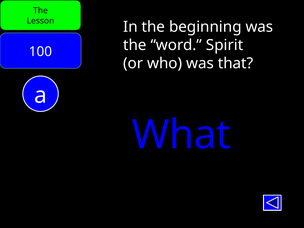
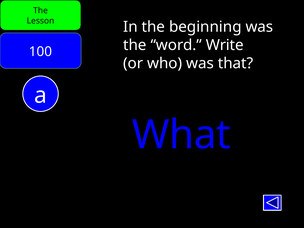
Spirit: Spirit -> Write
